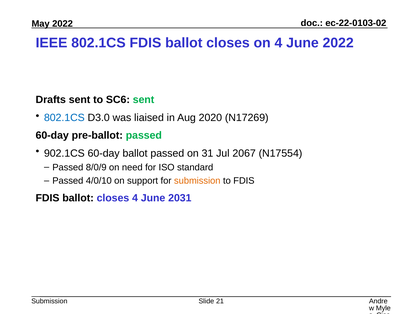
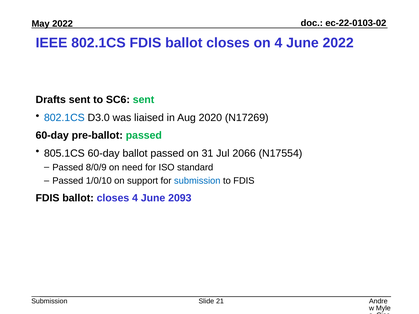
902.1CS: 902.1CS -> 805.1CS
2067: 2067 -> 2066
4/0/10: 4/0/10 -> 1/0/10
submission at (197, 181) colour: orange -> blue
2031: 2031 -> 2093
